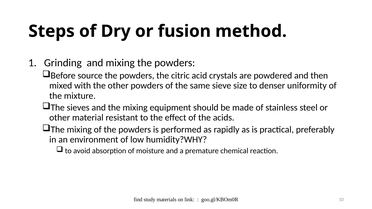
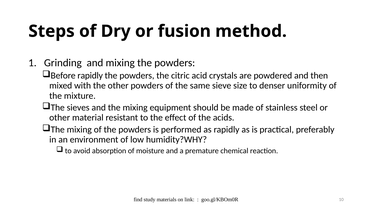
Before source: source -> rapidly
